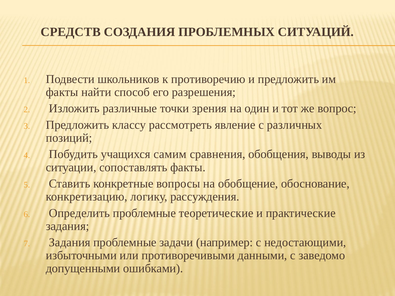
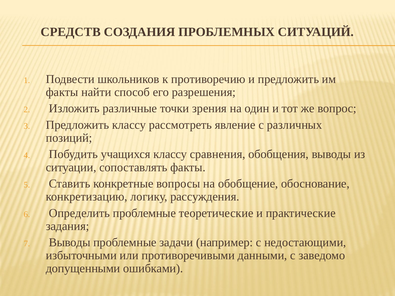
учащихся самим: самим -> классу
Задания at (70, 243): Задания -> Выводы
